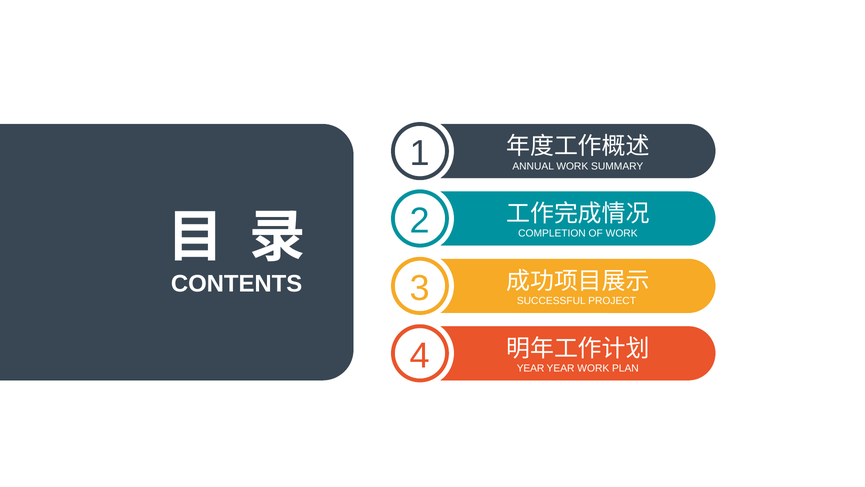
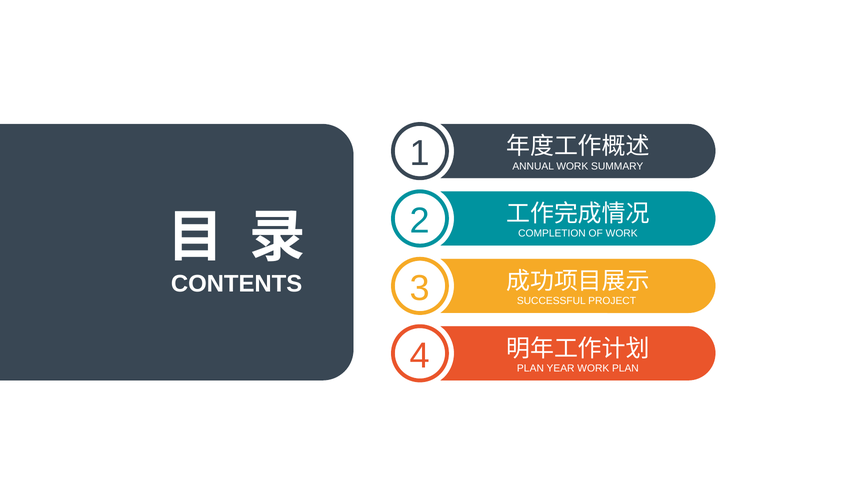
YEAR at (531, 368): YEAR -> PLAN
